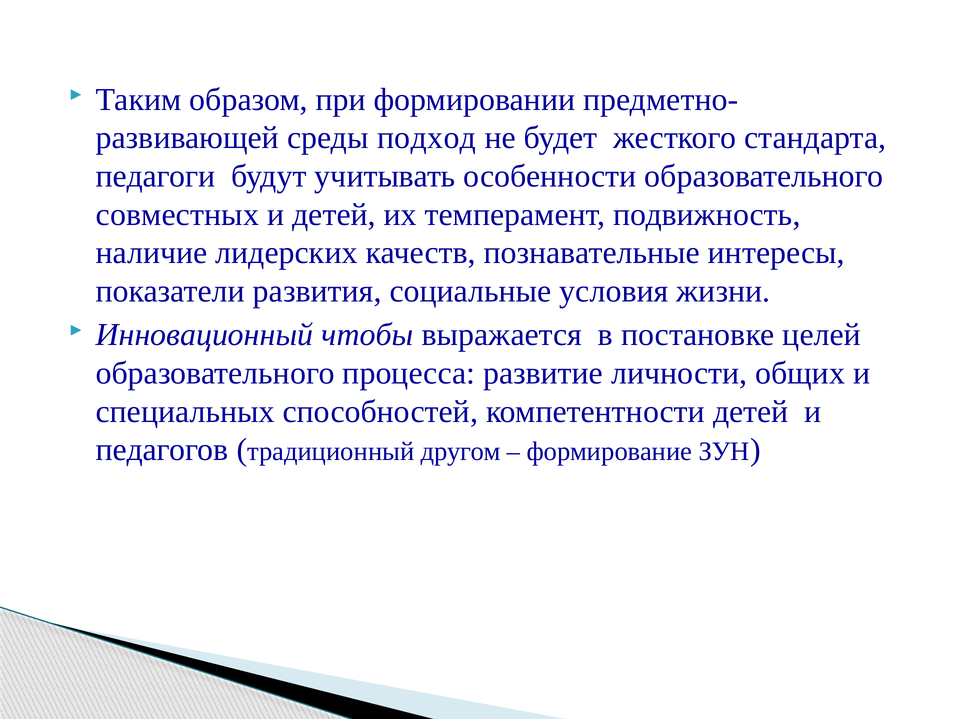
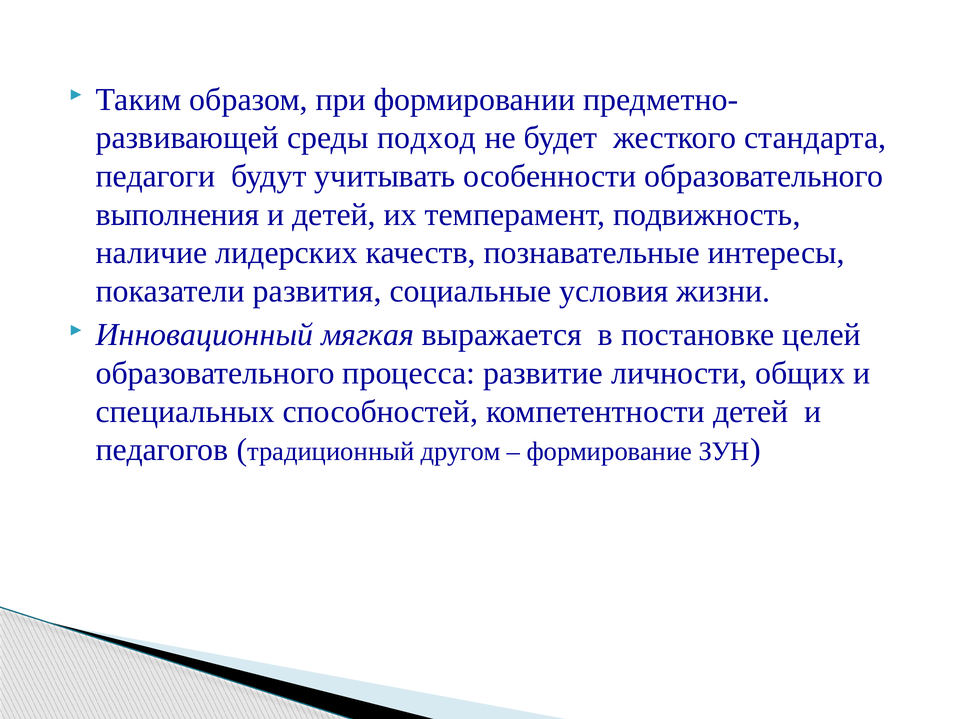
совместных: совместных -> выполнения
чтобы: чтобы -> мягкая
